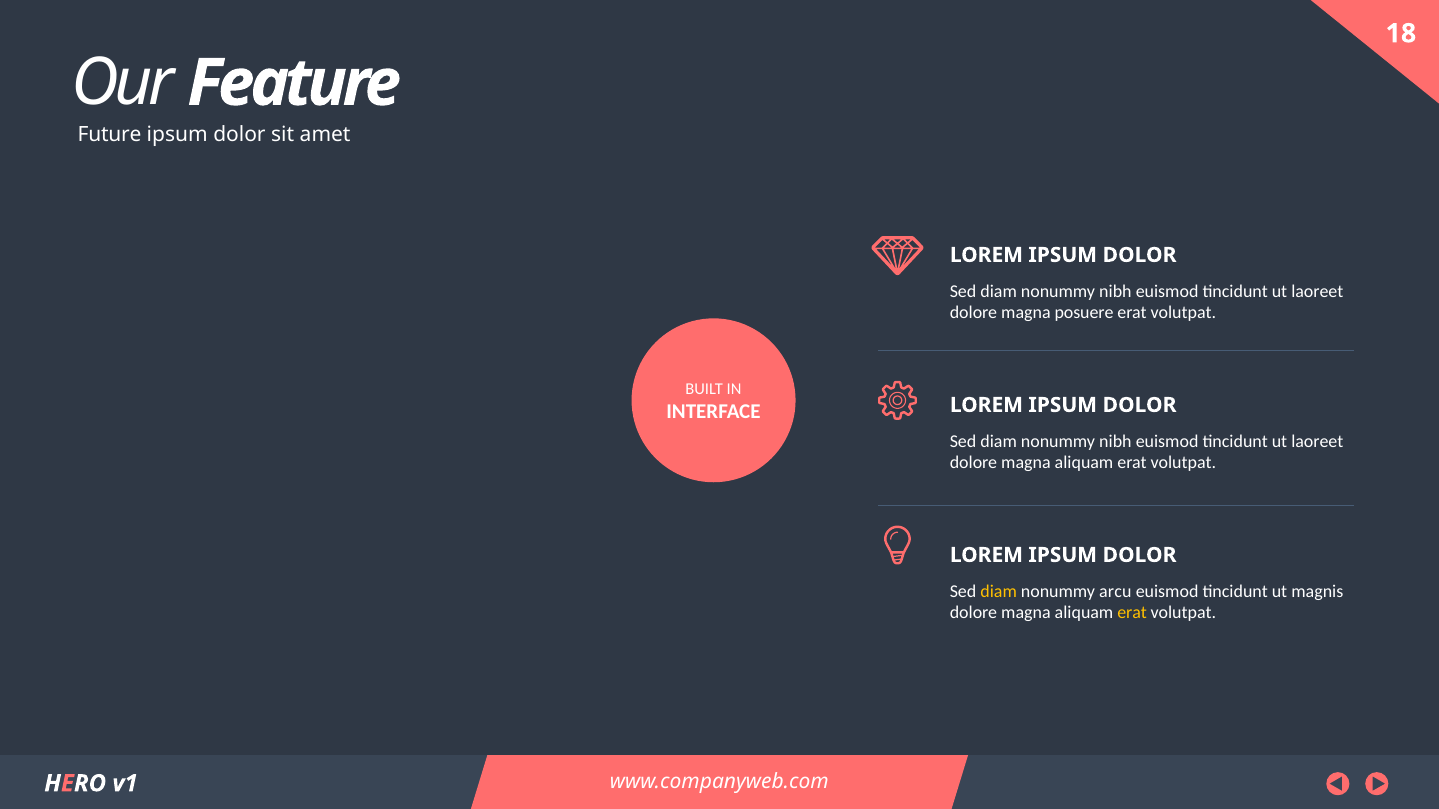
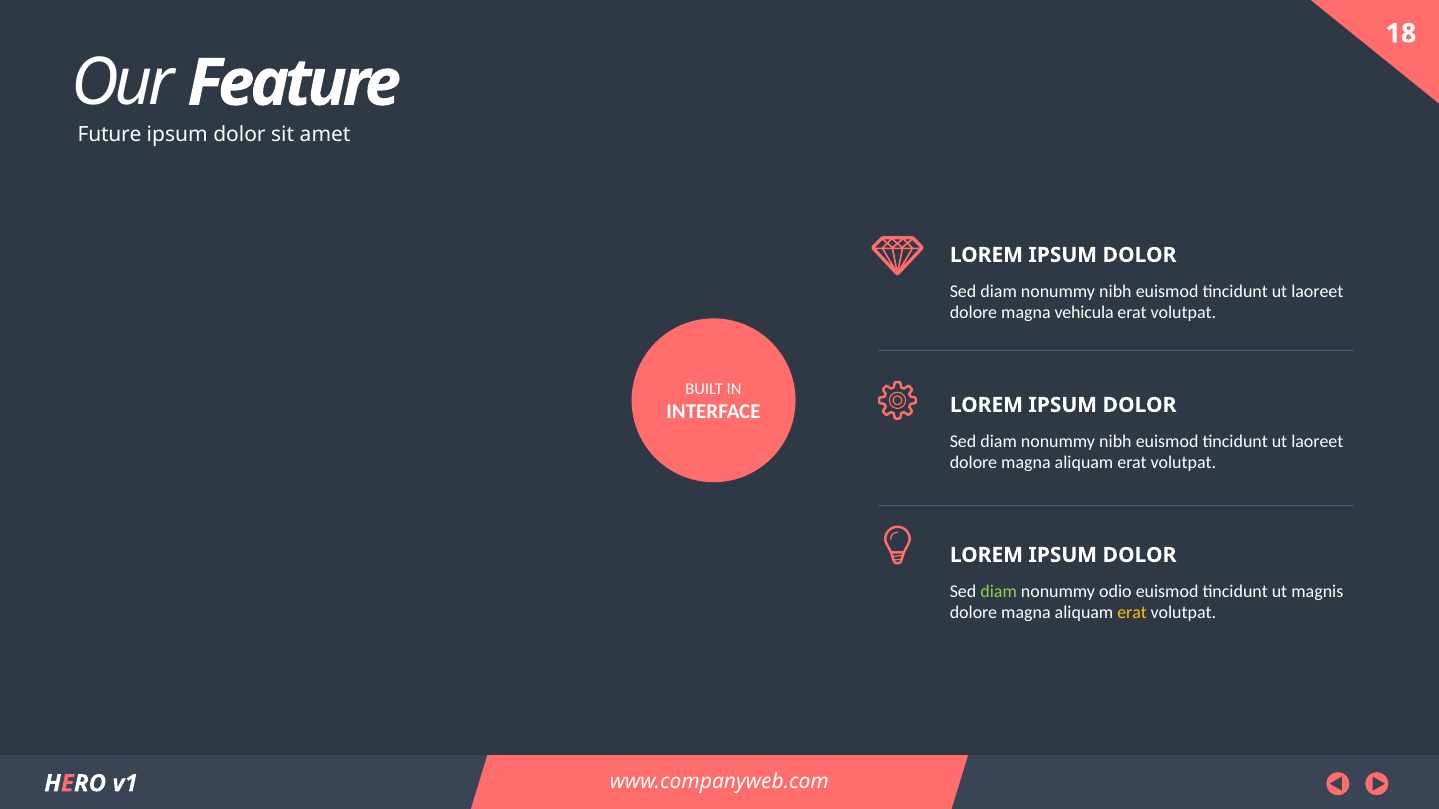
posuere: posuere -> vehicula
diam at (999, 592) colour: yellow -> light green
arcu: arcu -> odio
